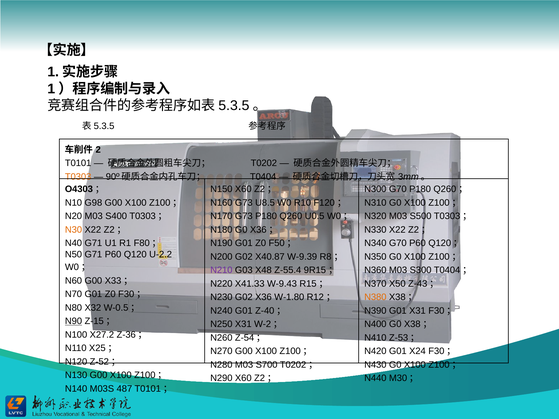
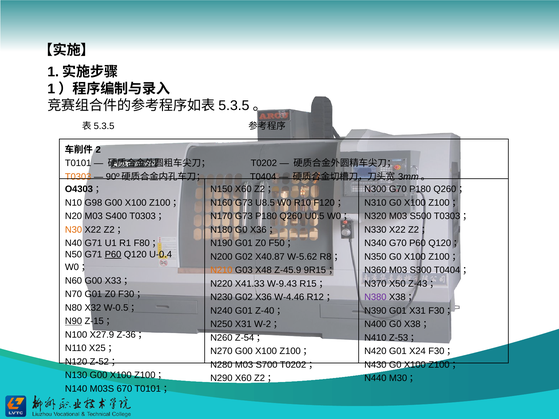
P60 at (113, 255) underline: none -> present
U-2.2: U-2.2 -> U-0.4
W-9.39: W-9.39 -> W-5.62
N210 colour: purple -> orange
Z-55.4: Z-55.4 -> Z-45.9
W-1.80: W-1.80 -> W-4.46
N380 colour: orange -> purple
X27.2: X27.2 -> X27.9
487: 487 -> 670
